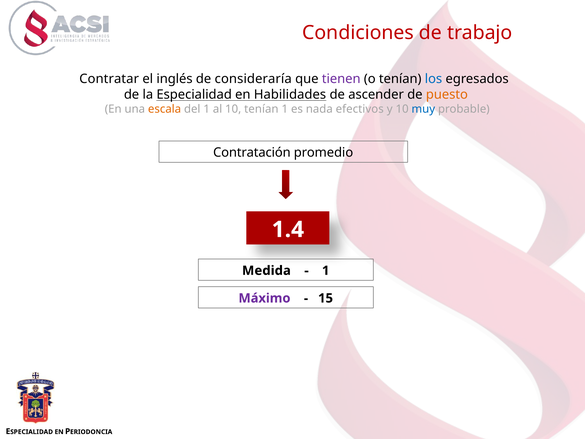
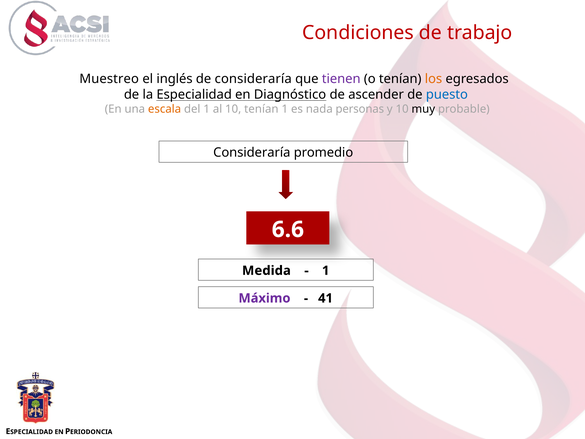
Contratar: Contratar -> Muestreo
los colour: blue -> orange
Habilidades: Habilidades -> Diagnóstico
puesto colour: orange -> blue
efectivos: efectivos -> personas
muy colour: blue -> black
Contratación at (252, 152): Contratación -> Consideraría
1.4: 1.4 -> 6.6
15: 15 -> 41
